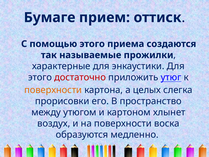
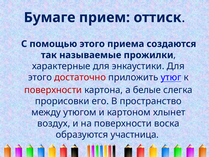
поверхности at (53, 90) colour: orange -> red
целых: целых -> белые
медленно: медленно -> участница
